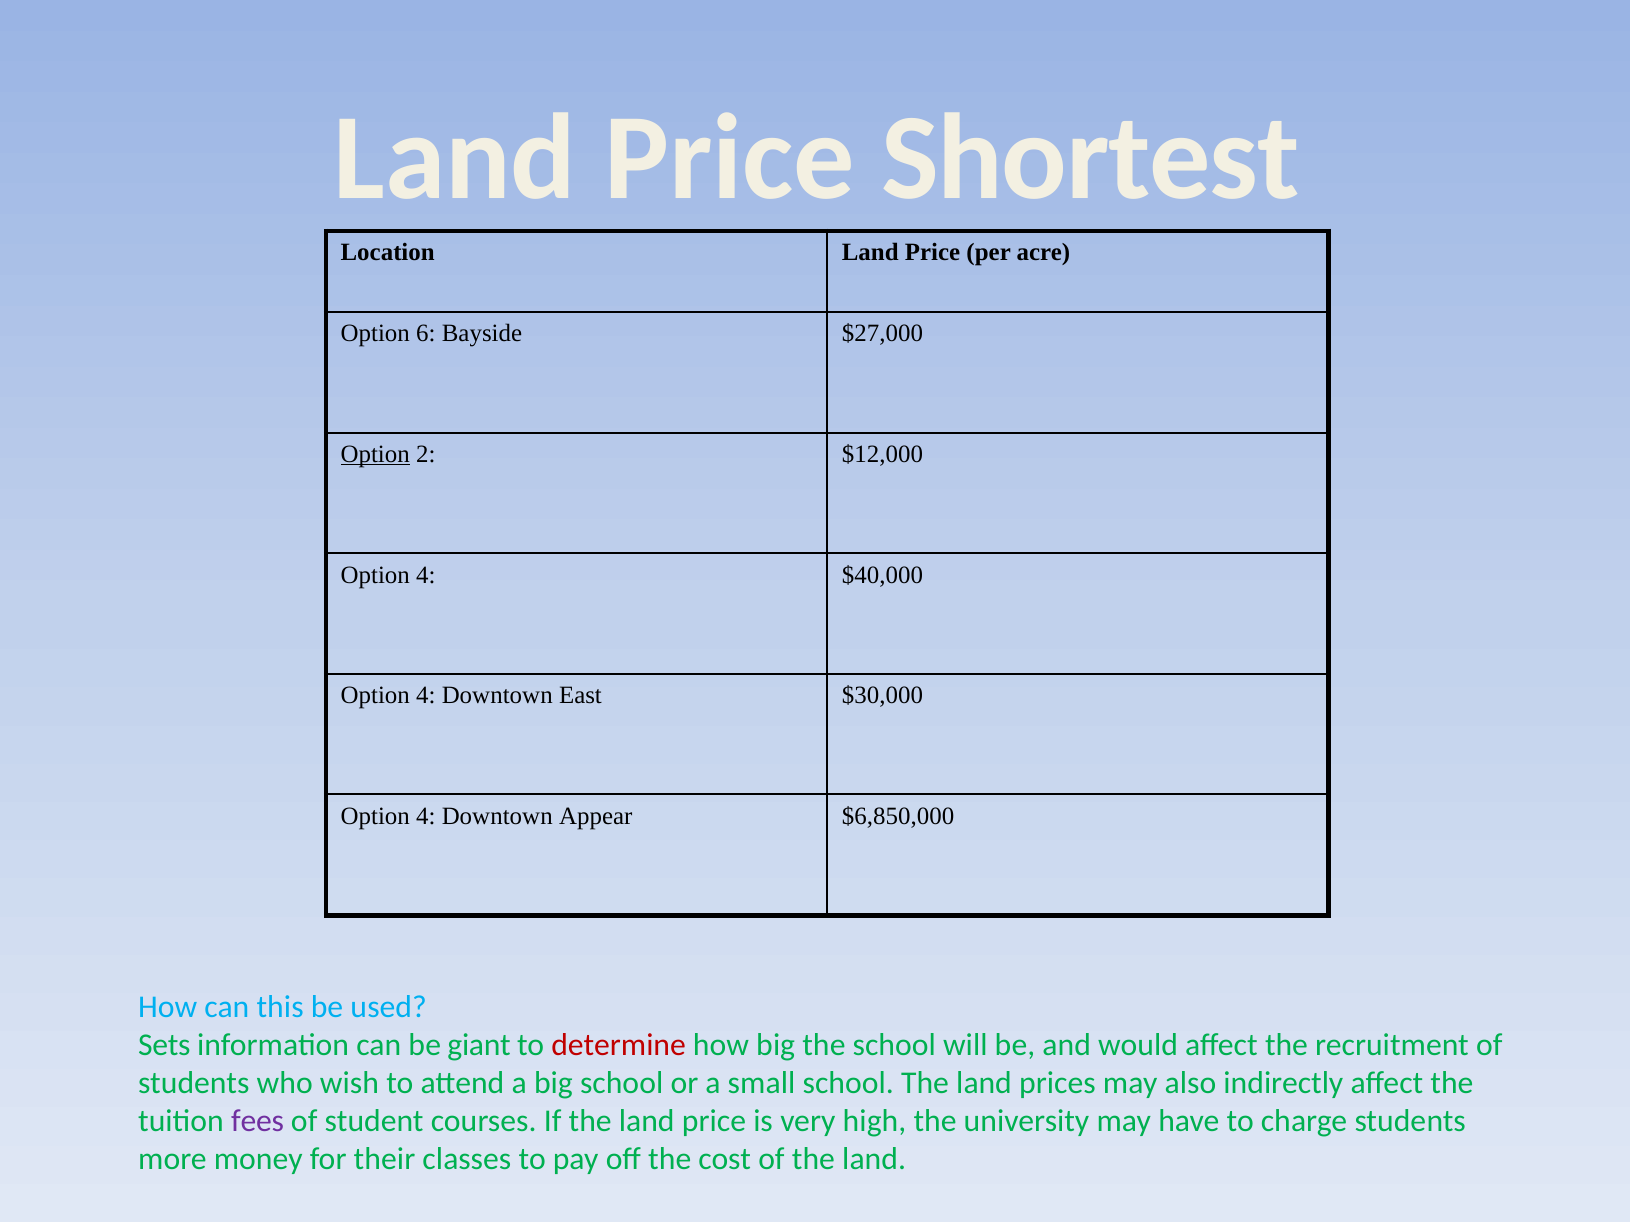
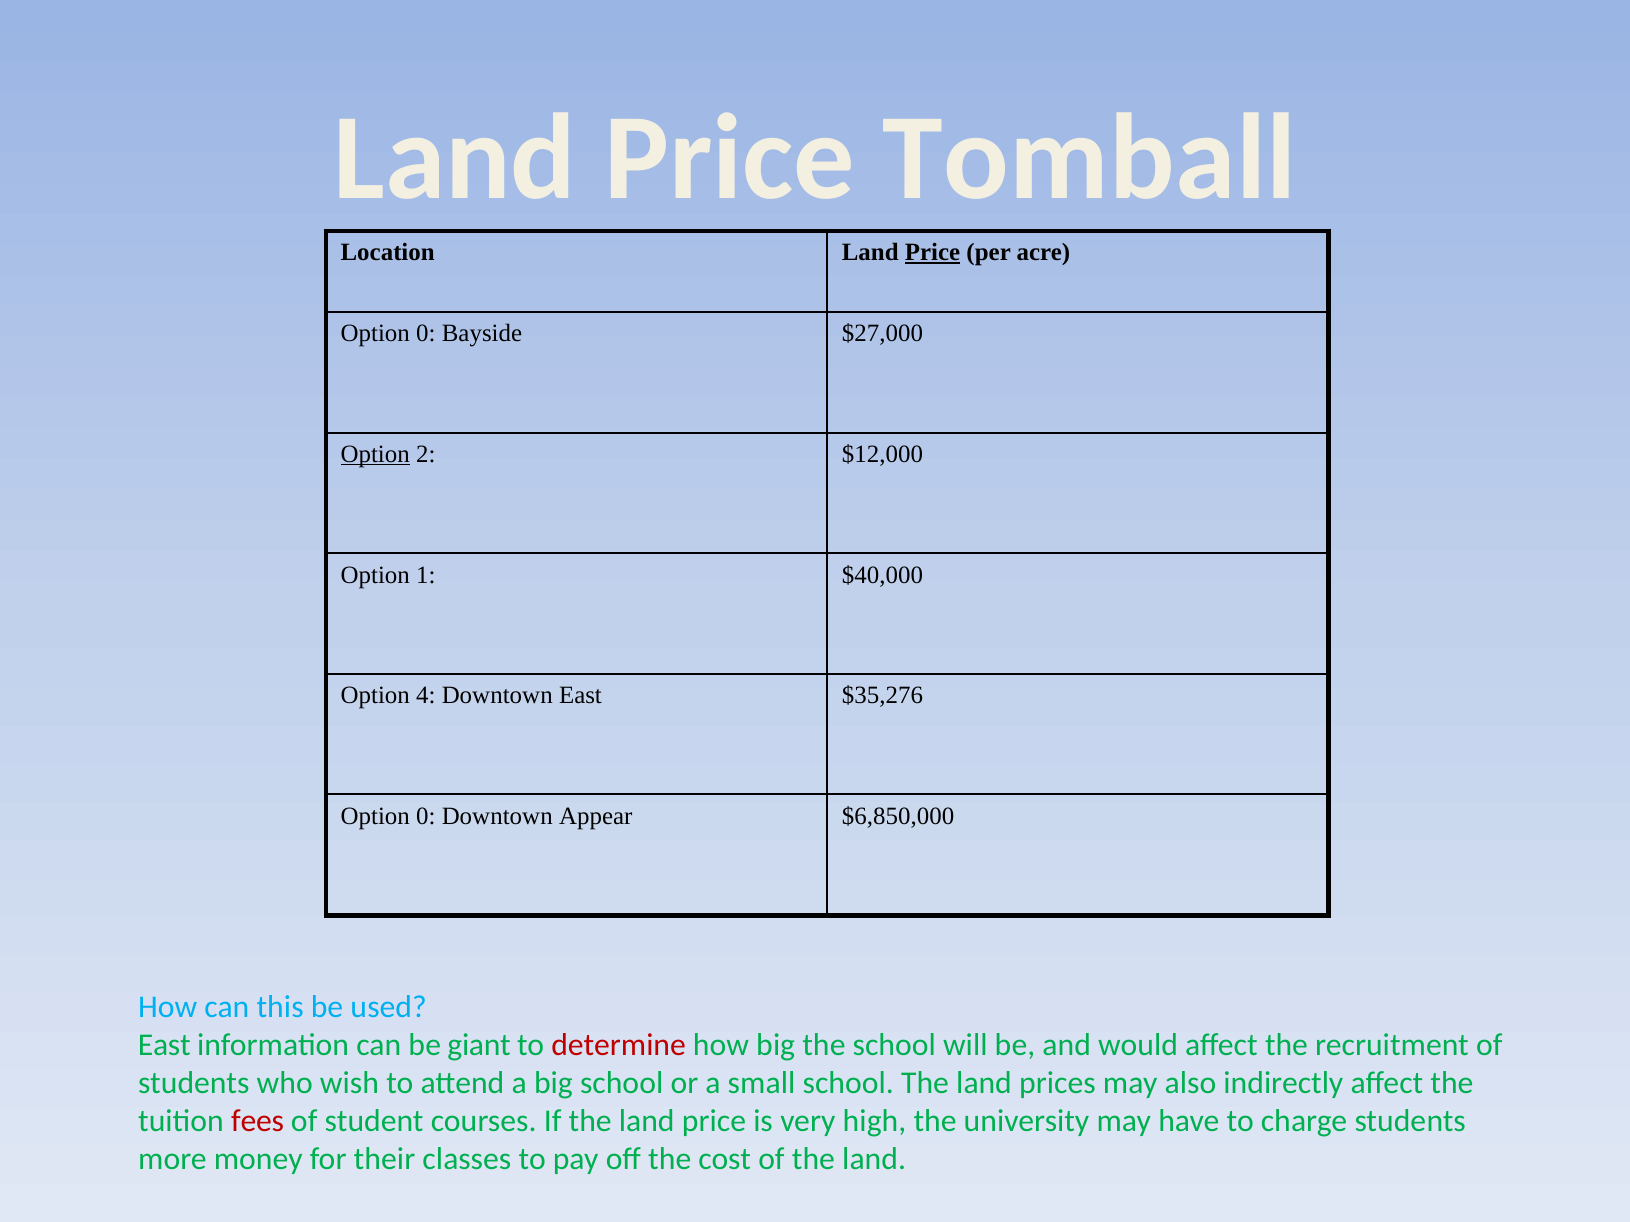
Shortest: Shortest -> Tomball
Price at (933, 252) underline: none -> present
6 at (426, 334): 6 -> 0
4 at (426, 575): 4 -> 1
$30,000: $30,000 -> $35,276
4 at (426, 816): 4 -> 0
Sets at (164, 1045): Sets -> East
fees colour: purple -> red
